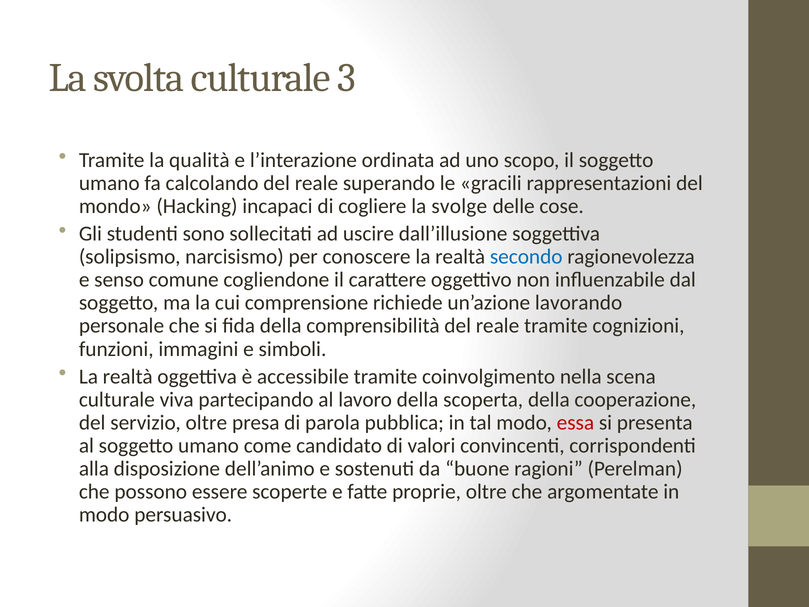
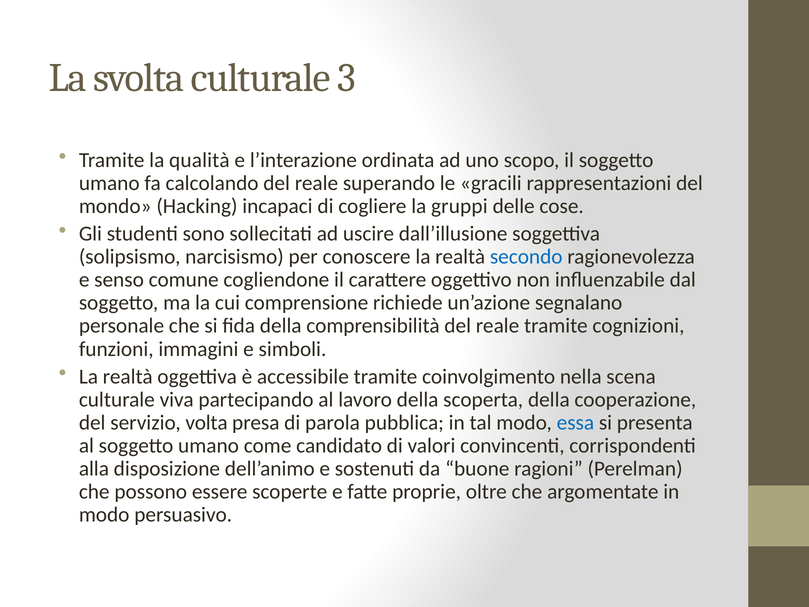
svolge: svolge -> gruppi
lavorando: lavorando -> segnalano
servizio oltre: oltre -> volta
essa colour: red -> blue
